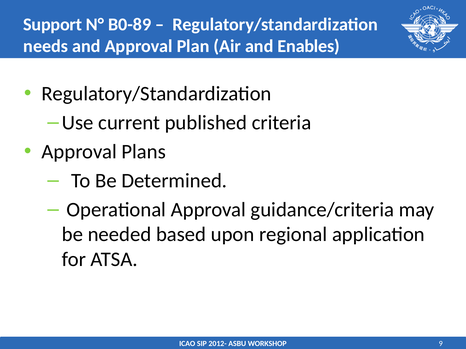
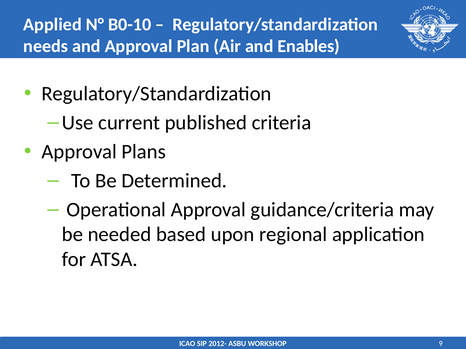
Support: Support -> Applied
B0-89: B0-89 -> B0-10
